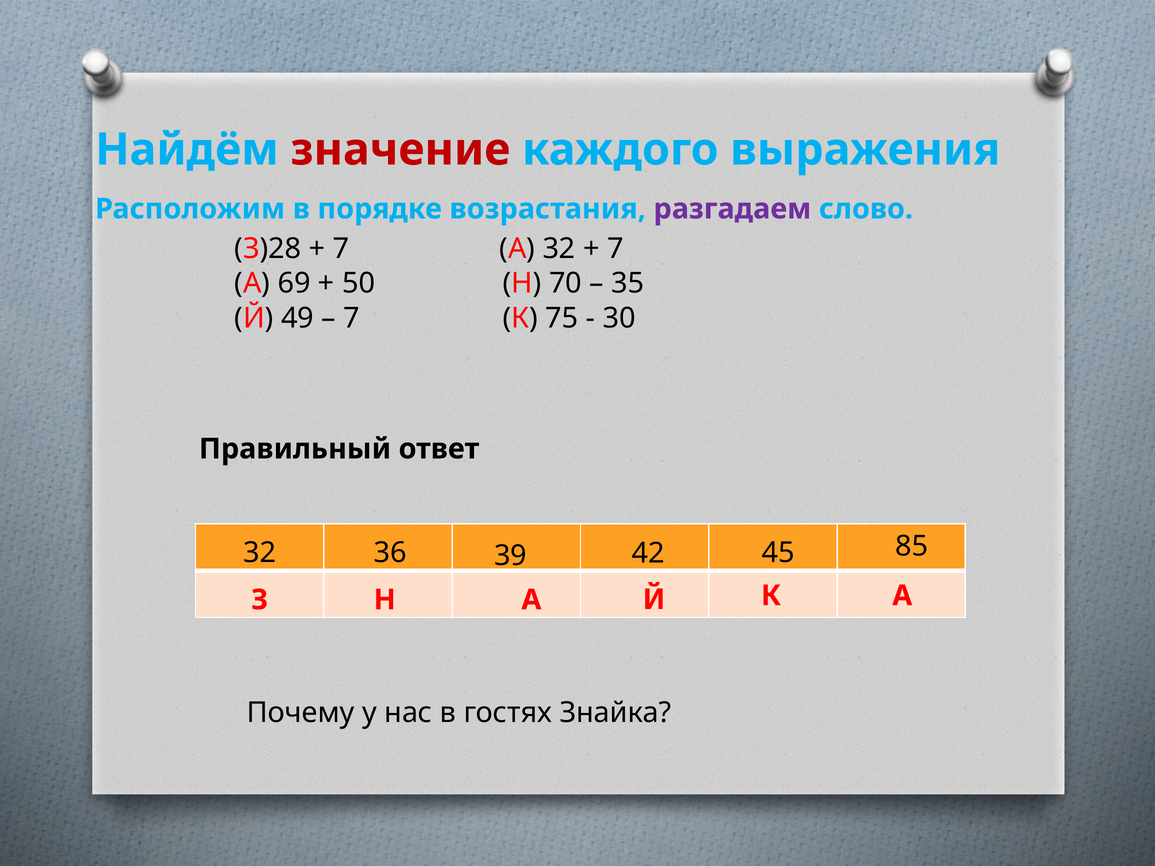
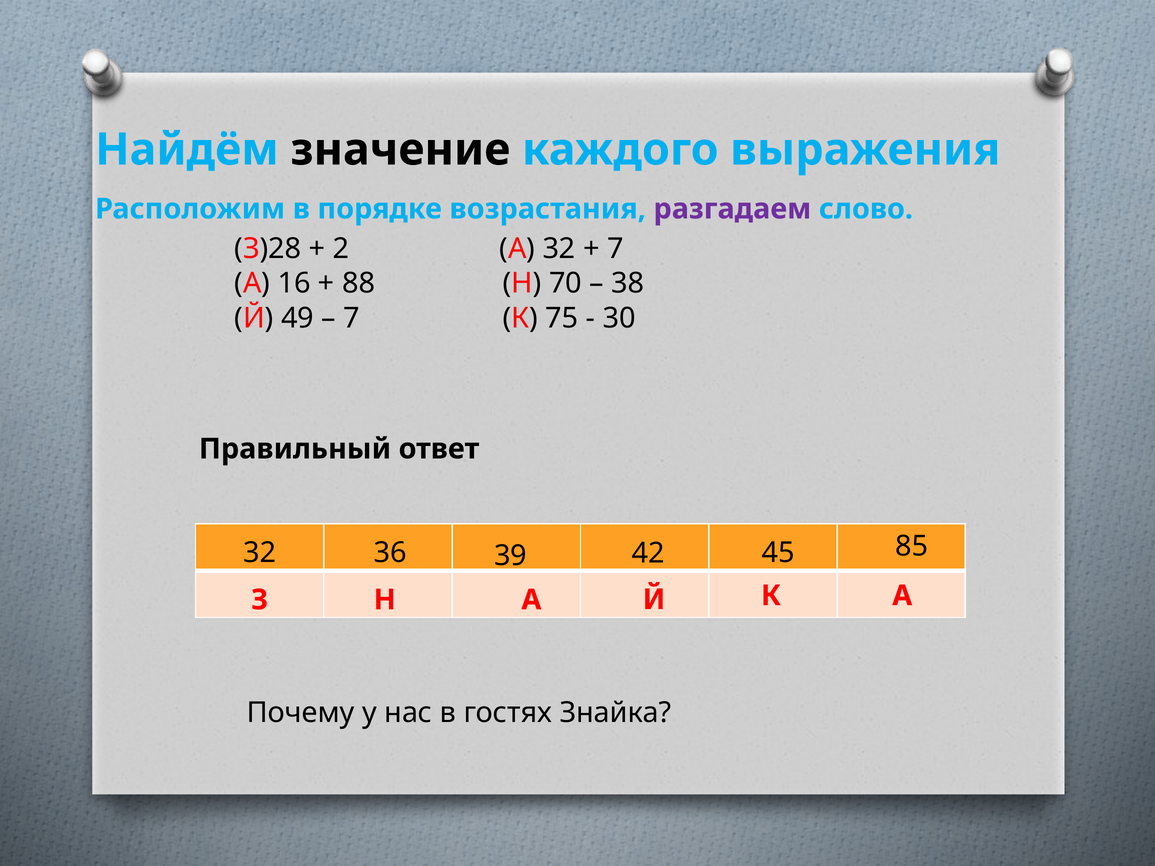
значение colour: red -> black
7 at (341, 249): 7 -> 2
69: 69 -> 16
50: 50 -> 88
35: 35 -> 38
